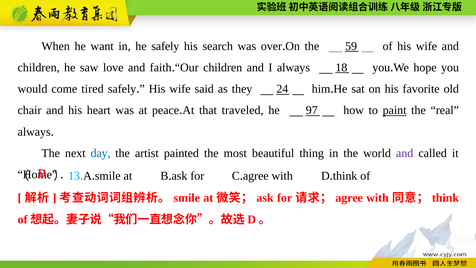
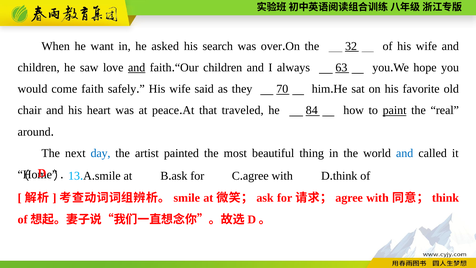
he safely: safely -> asked
59: 59 -> 32
and at (137, 67) underline: none -> present
18: 18 -> 63
come tired: tired -> faith
24: 24 -> 70
97: 97 -> 84
always at (34, 132): always -> around
and at (405, 153) colour: purple -> blue
